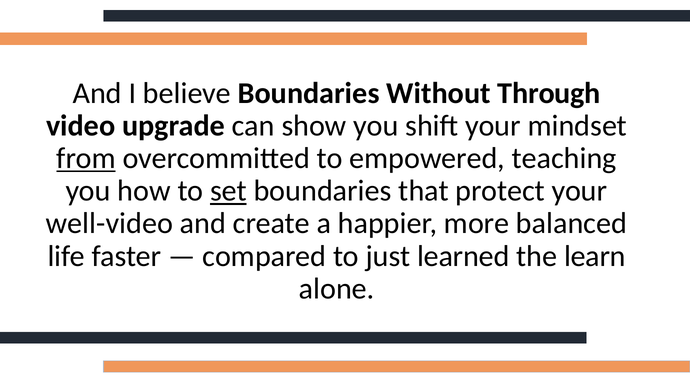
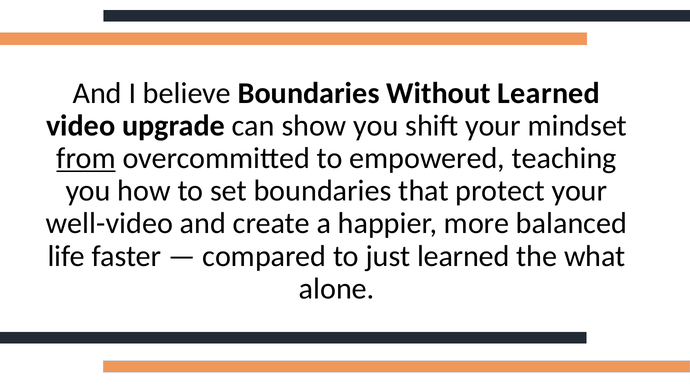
Without Through: Through -> Learned
set underline: present -> none
learn: learn -> what
